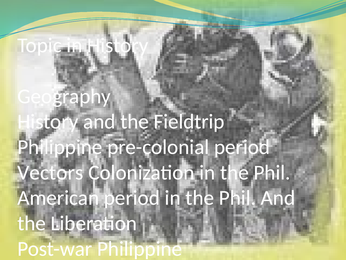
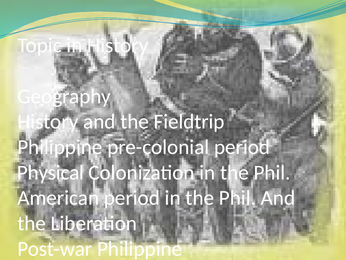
Vectors: Vectors -> Physical
